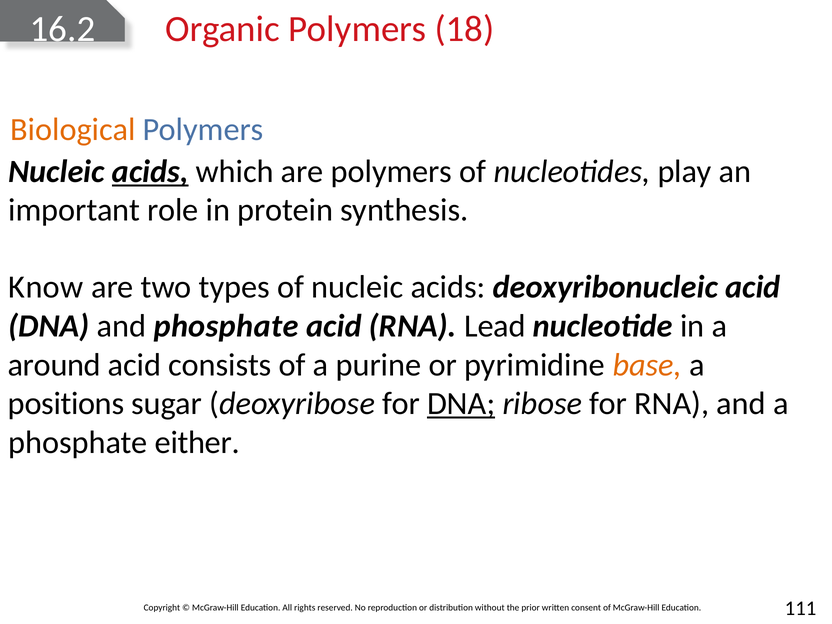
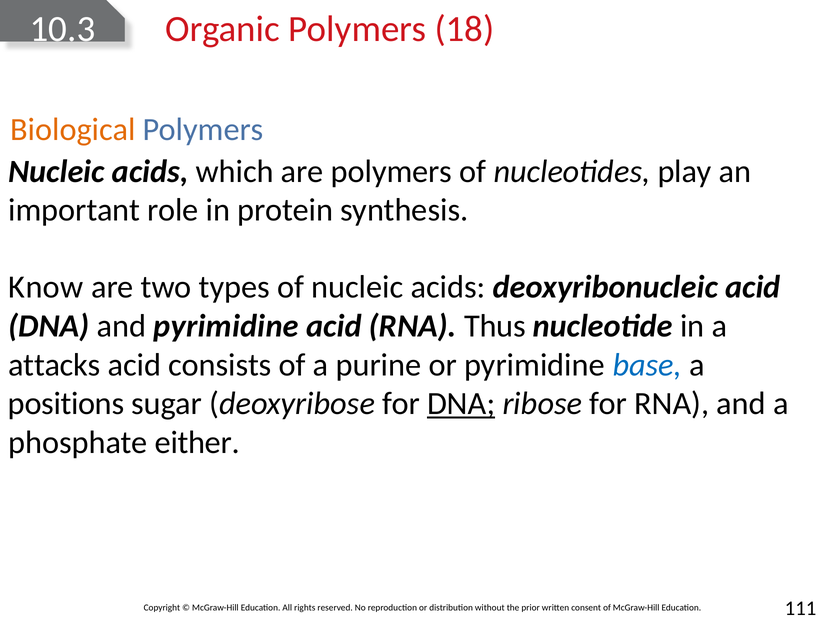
16.2: 16.2 -> 10.3
acids at (150, 171) underline: present -> none
and phosphate: phosphate -> pyrimidine
Lead: Lead -> Thus
around: around -> attacks
base colour: orange -> blue
